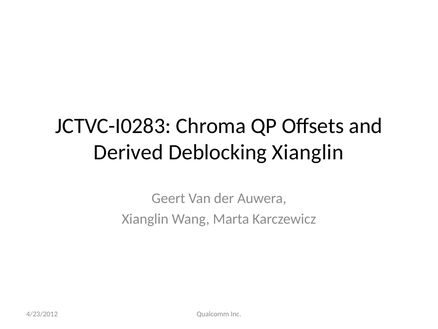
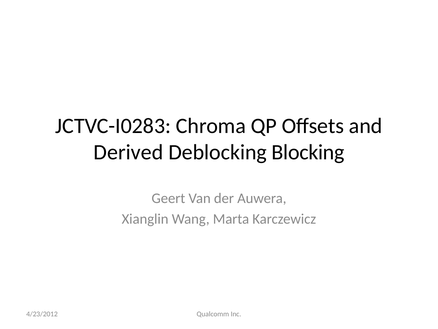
Deblocking Xianglin: Xianglin -> Blocking
